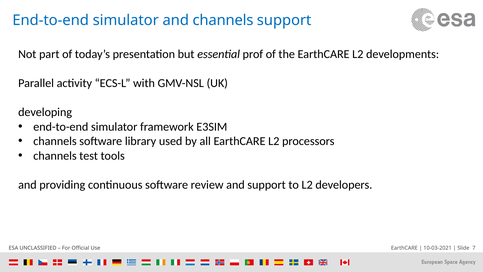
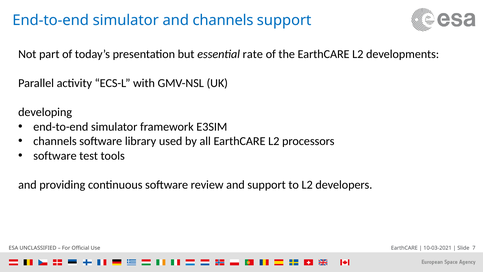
prof: prof -> rate
channels at (55, 156): channels -> software
